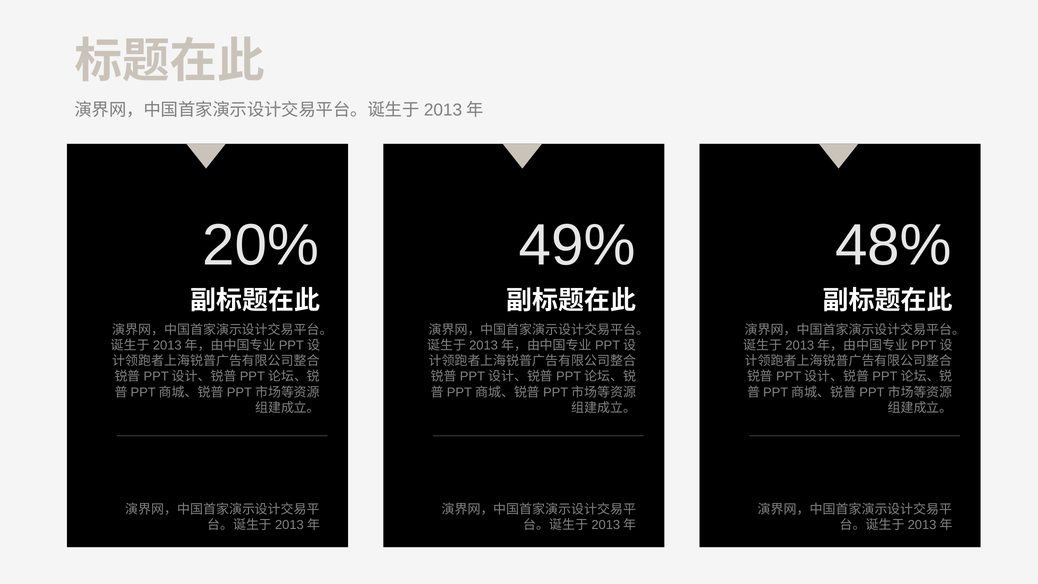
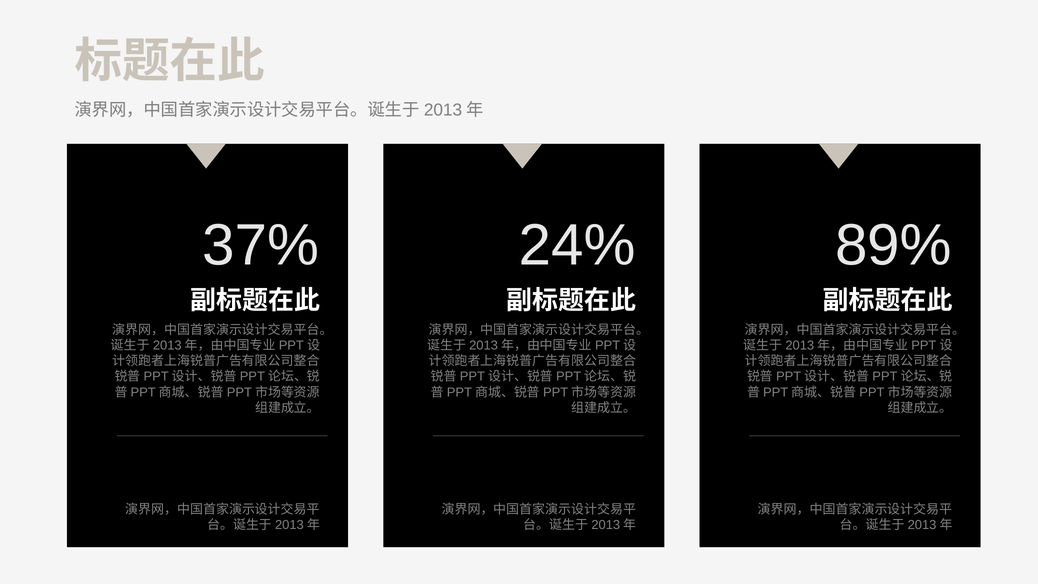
20%: 20% -> 37%
49%: 49% -> 24%
48%: 48% -> 89%
